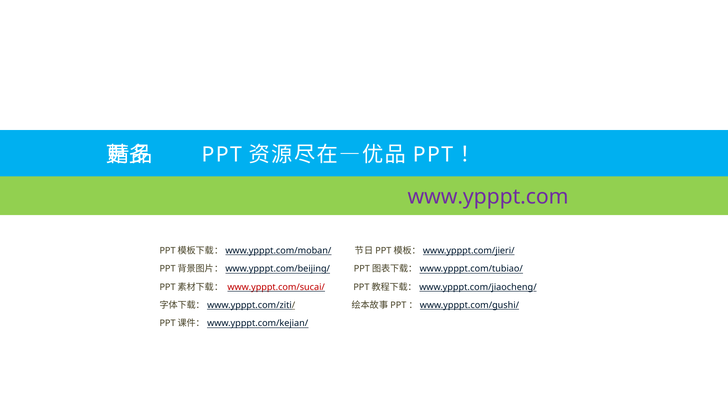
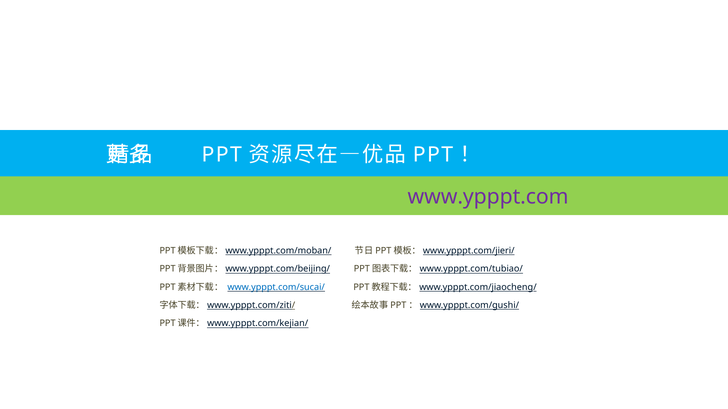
www.ypppt.com/sucai/ colour: red -> blue
